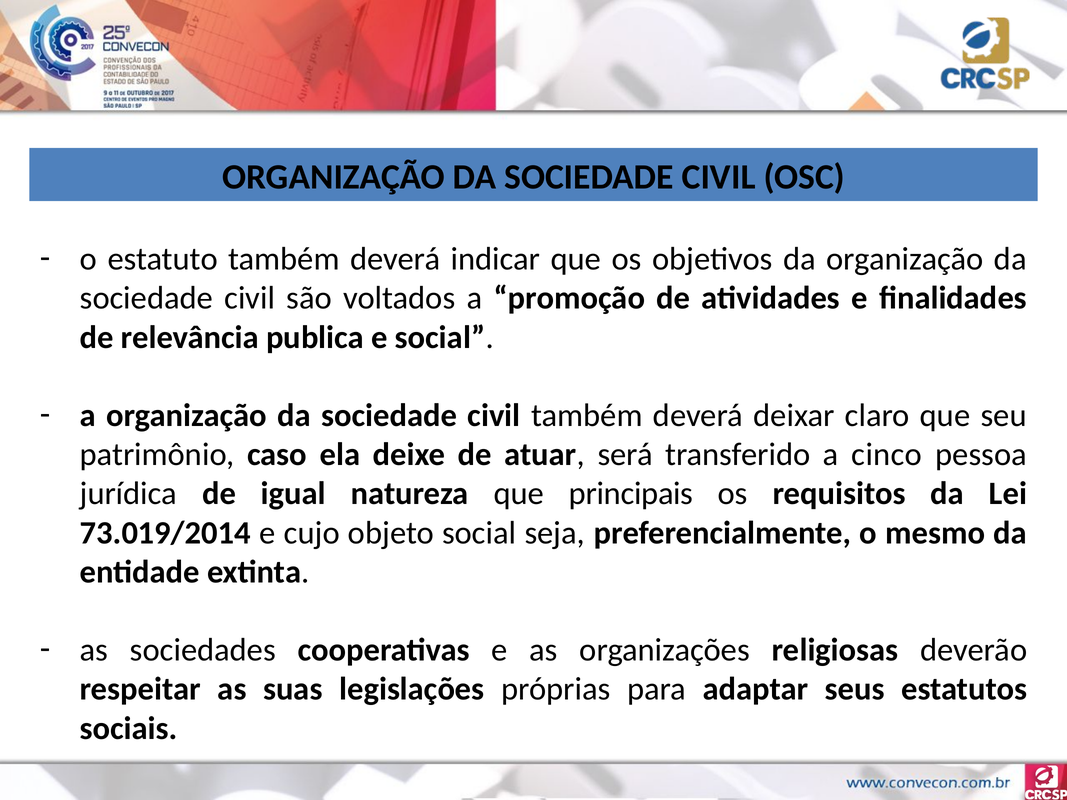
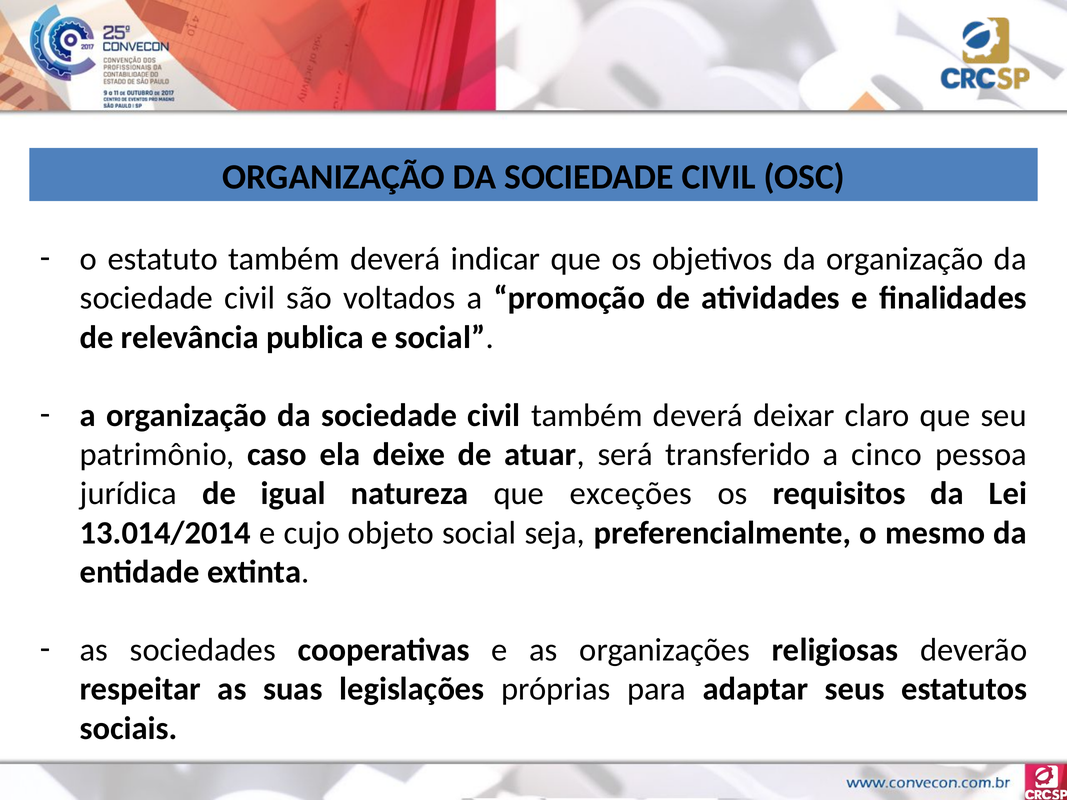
principais: principais -> exceções
73.019/2014: 73.019/2014 -> 13.014/2014
